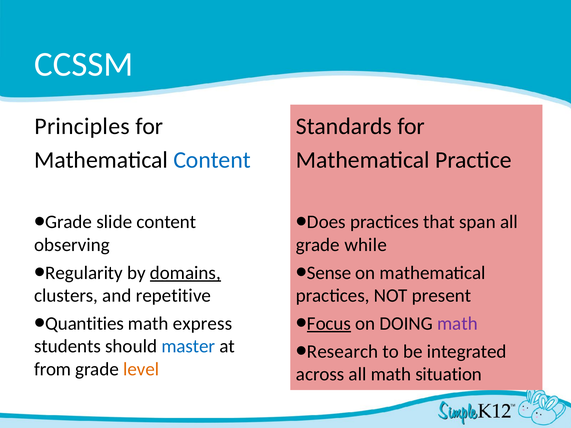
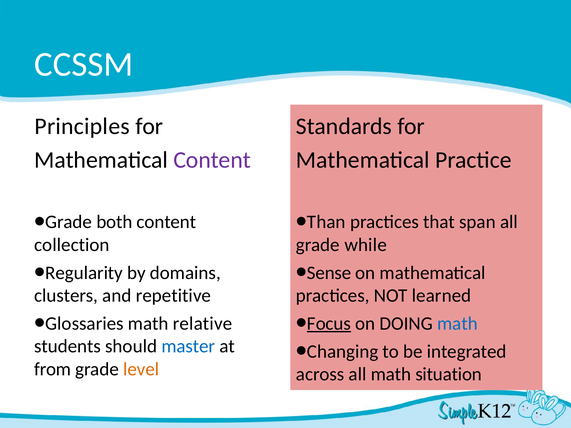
Content at (212, 160) colour: blue -> purple
slide: slide -> both
Does: Does -> Than
observing: observing -> collection
domains underline: present -> none
present: present -> learned
Quantities: Quantities -> Glossaries
express: express -> relative
math at (457, 324) colour: purple -> blue
Research: Research -> Changing
